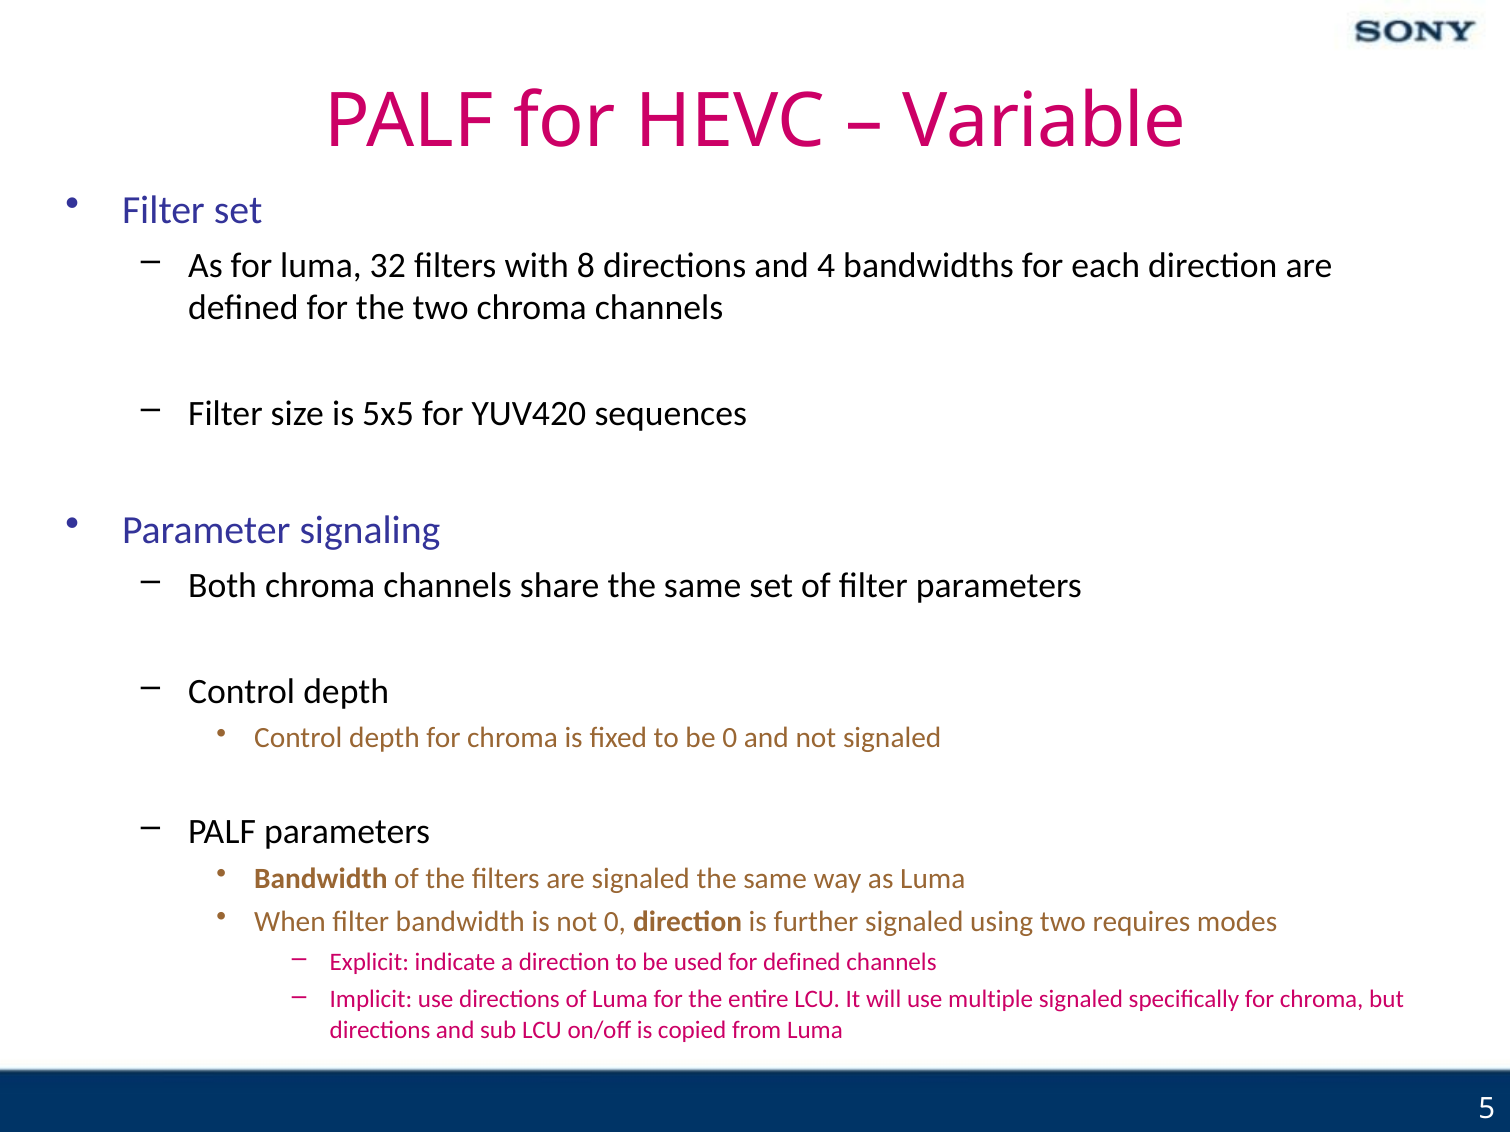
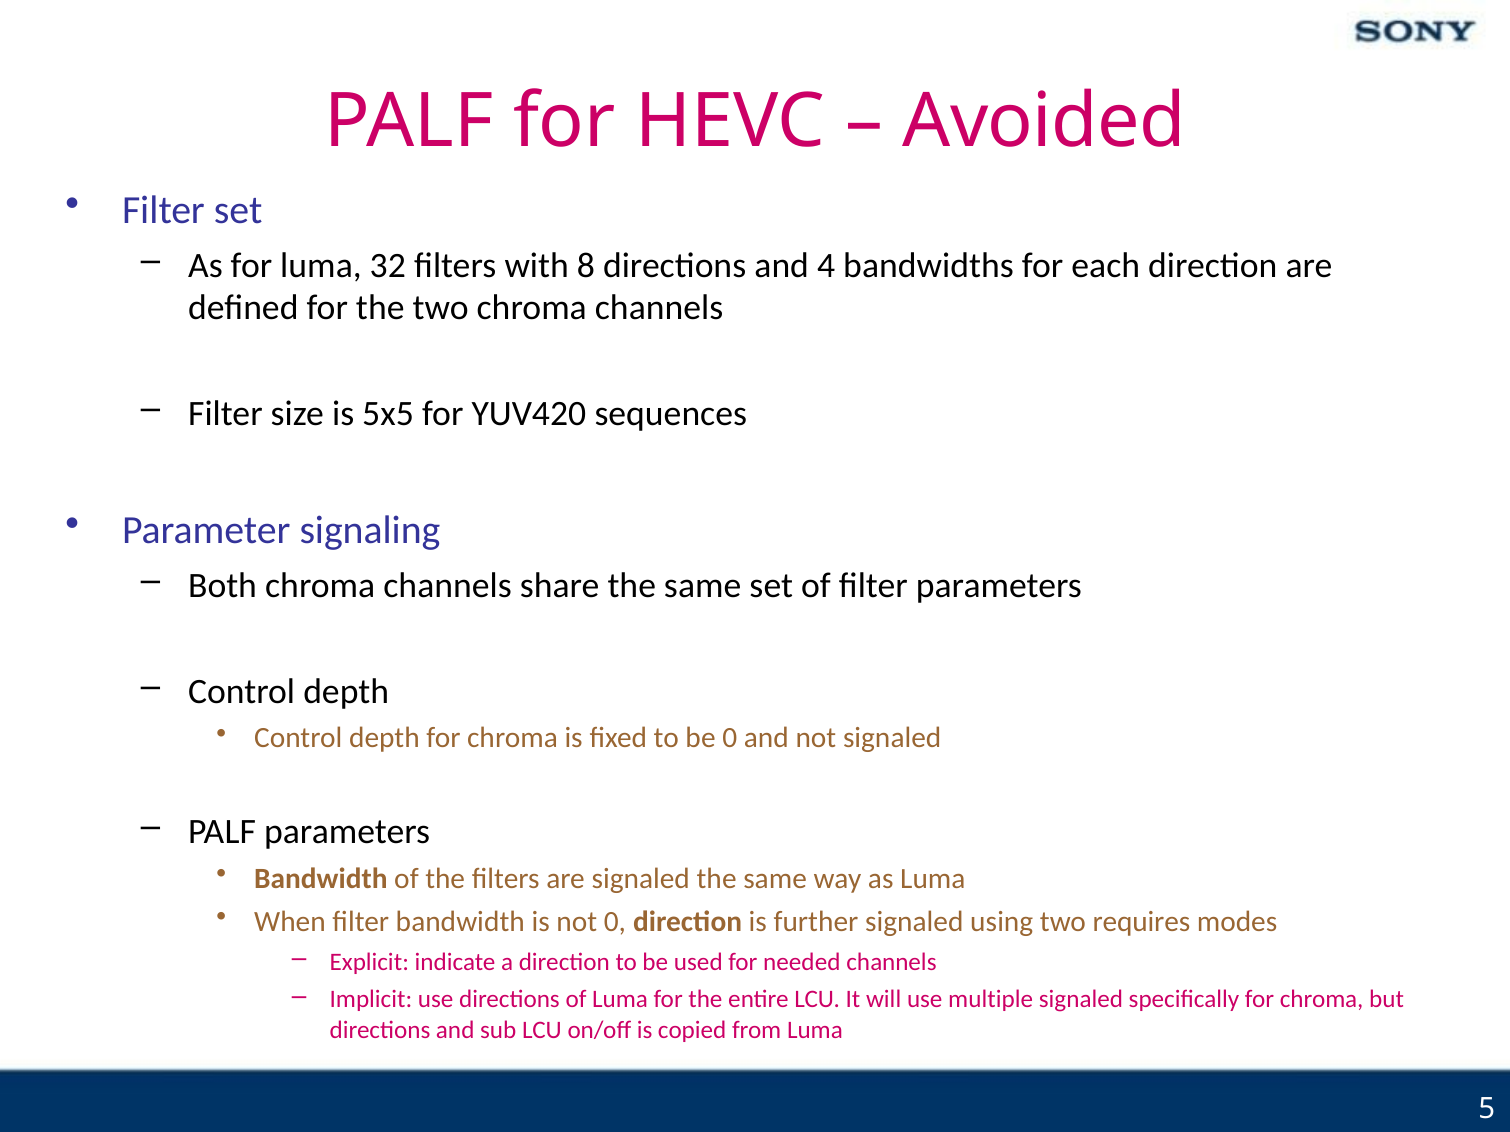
Variable: Variable -> Avoided
for defined: defined -> needed
